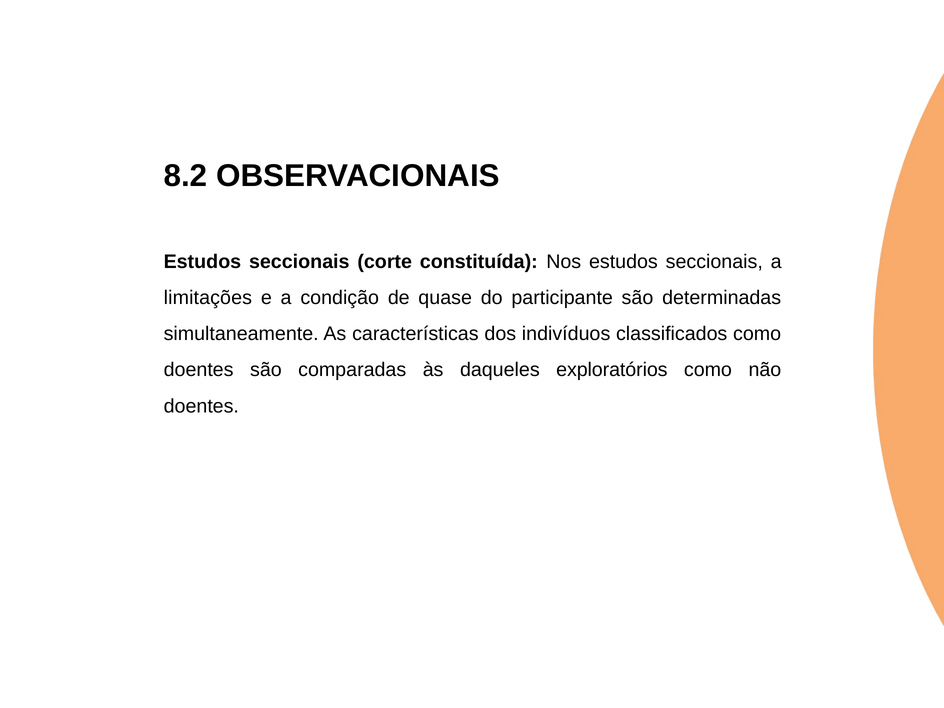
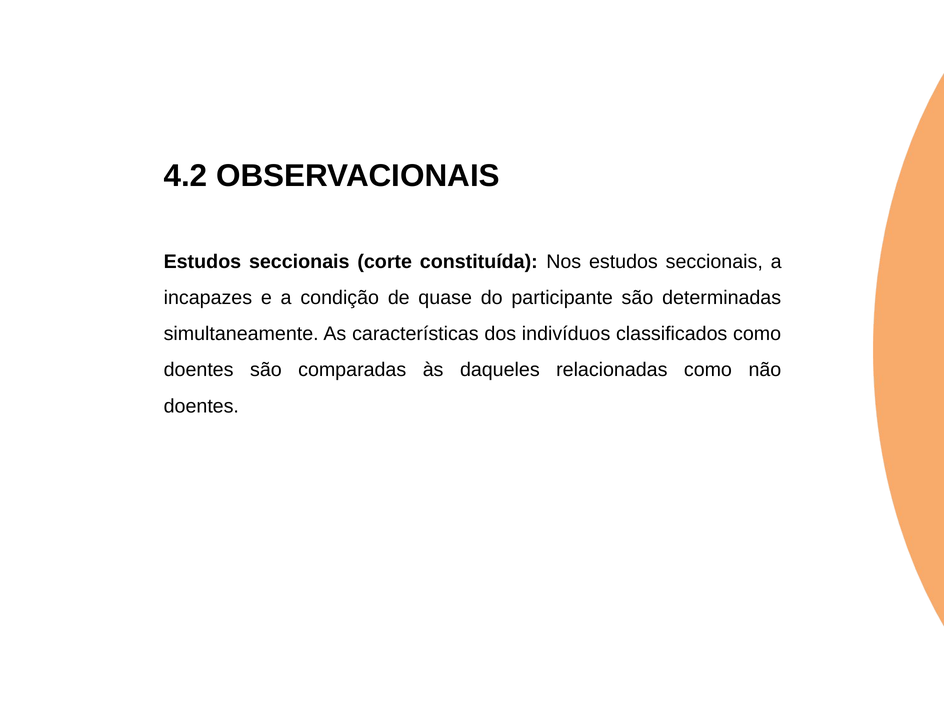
8.2: 8.2 -> 4.2
limitações: limitações -> incapazes
exploratórios: exploratórios -> relacionadas
